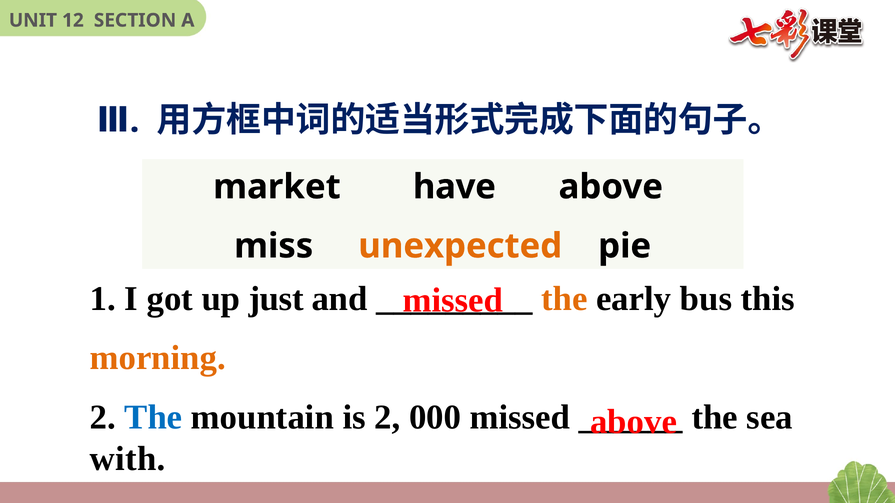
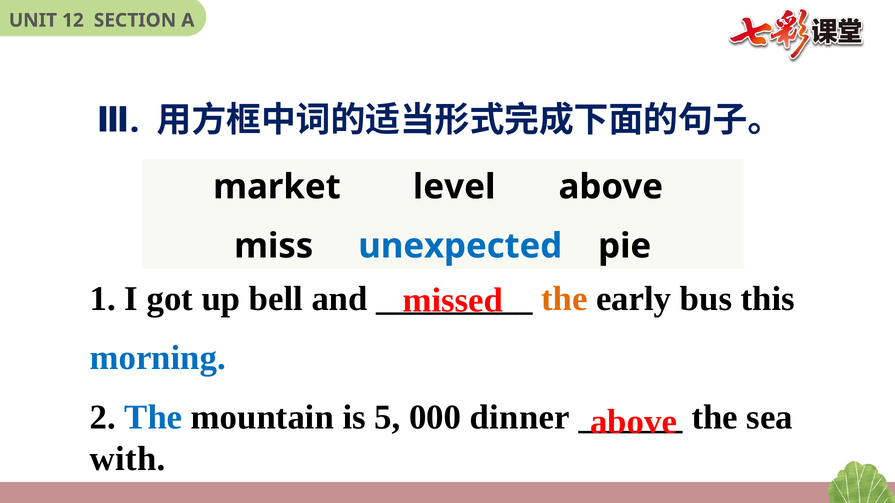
have: have -> level
unexpected colour: orange -> blue
just: just -> bell
morning colour: orange -> blue
is 2: 2 -> 5
000 missed: missed -> dinner
